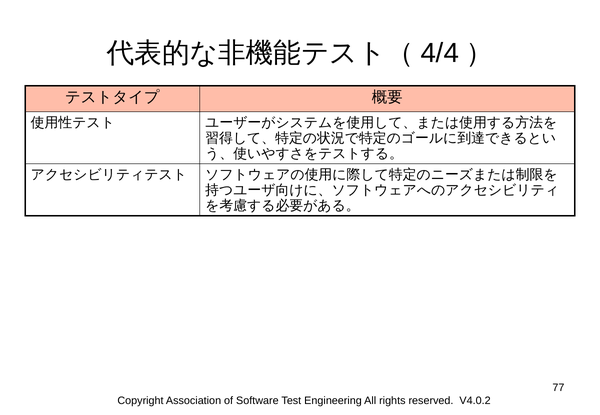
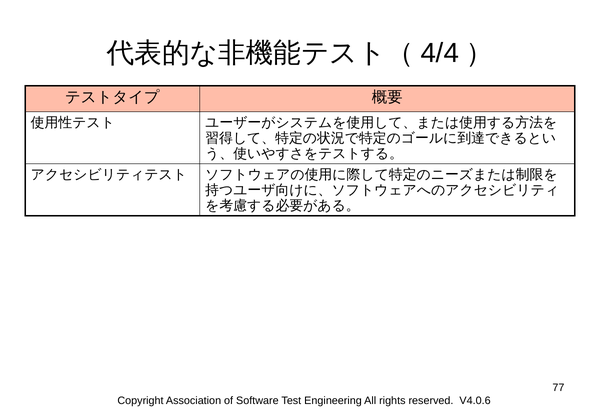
V4.0.2: V4.0.2 -> V4.0.6
